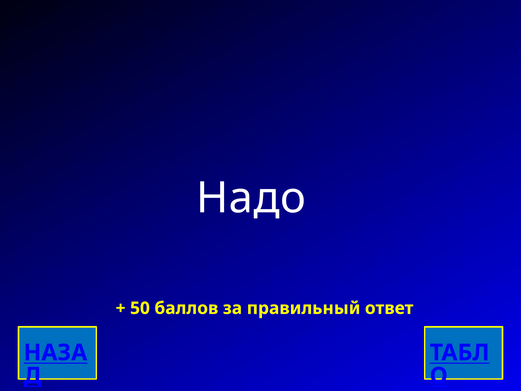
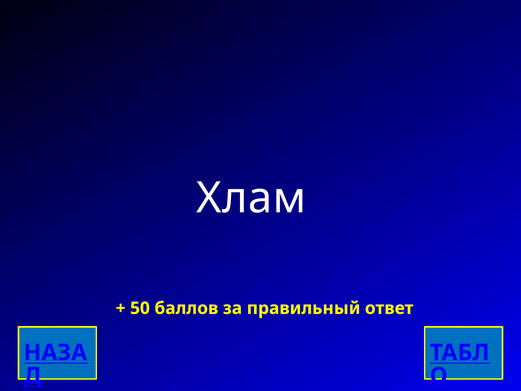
Надо: Надо -> Хлам
